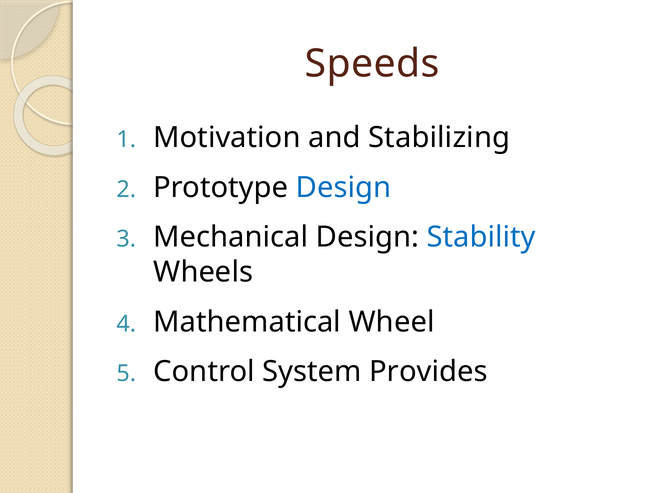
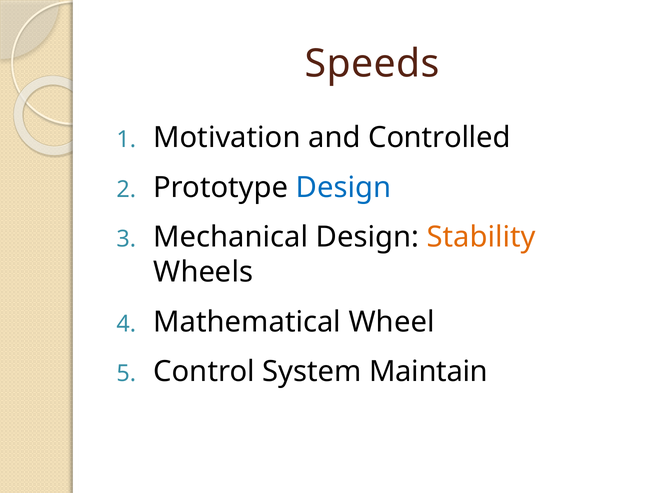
Stabilizing: Stabilizing -> Controlled
Stability colour: blue -> orange
Provides: Provides -> Maintain
